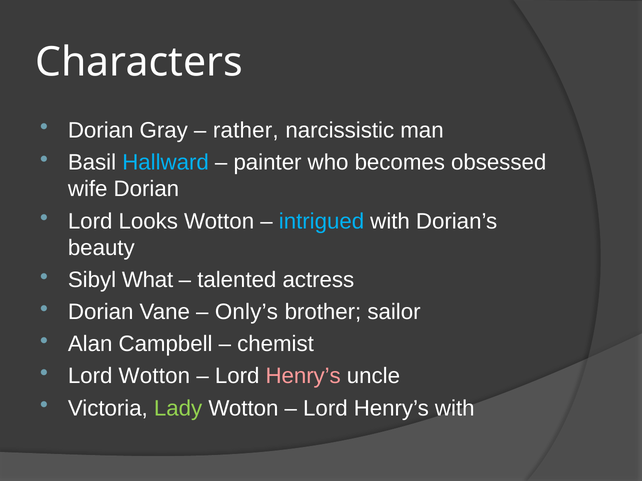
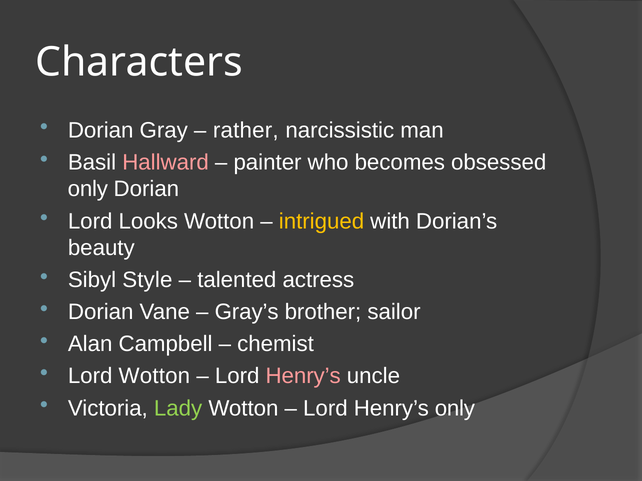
Hallward colour: light blue -> pink
wife at (88, 189): wife -> only
intrigued colour: light blue -> yellow
What: What -> Style
Only’s: Only’s -> Gray’s
Henry’s with: with -> only
